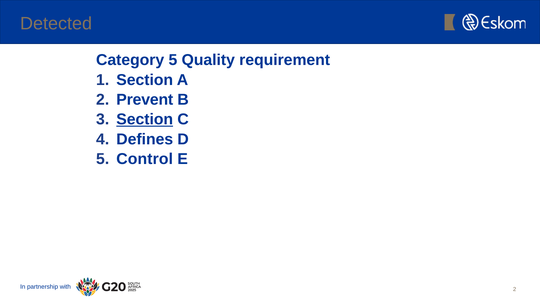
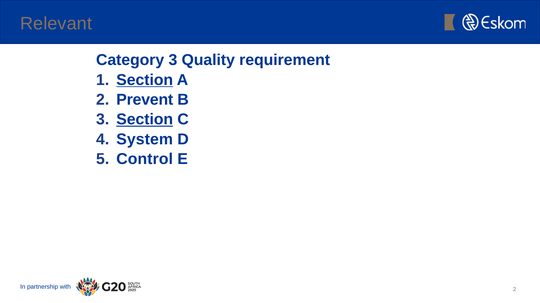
Detected: Detected -> Relevant
Category 5: 5 -> 3
Section at (145, 80) underline: none -> present
Defines: Defines -> System
